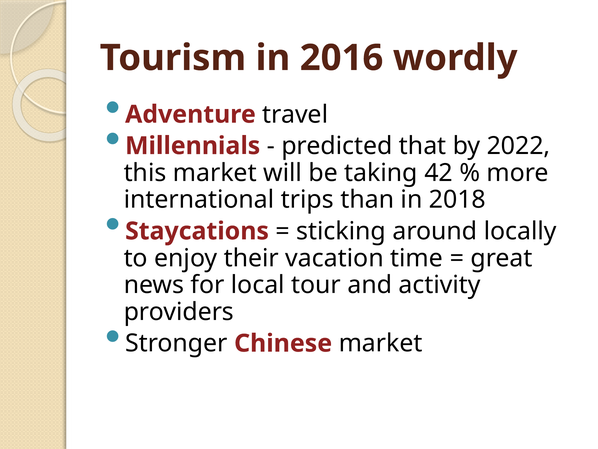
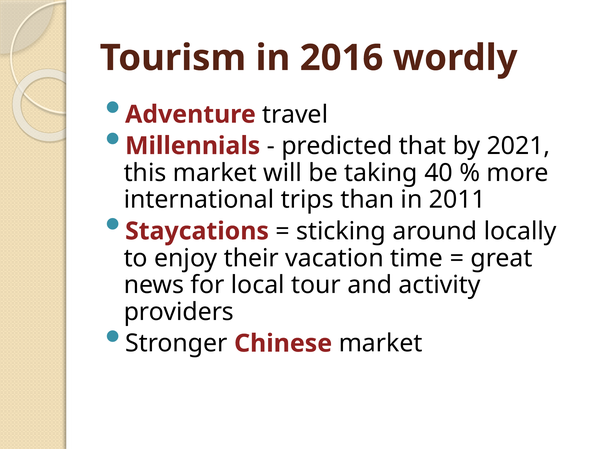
2022: 2022 -> 2021
42: 42 -> 40
2018: 2018 -> 2011
